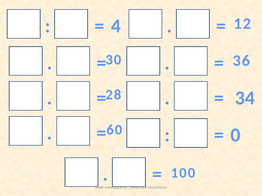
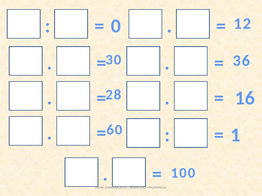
4: 4 -> 0
34: 34 -> 16
0: 0 -> 1
